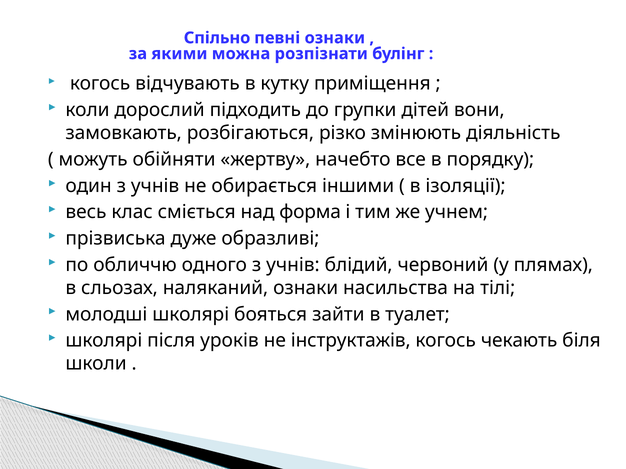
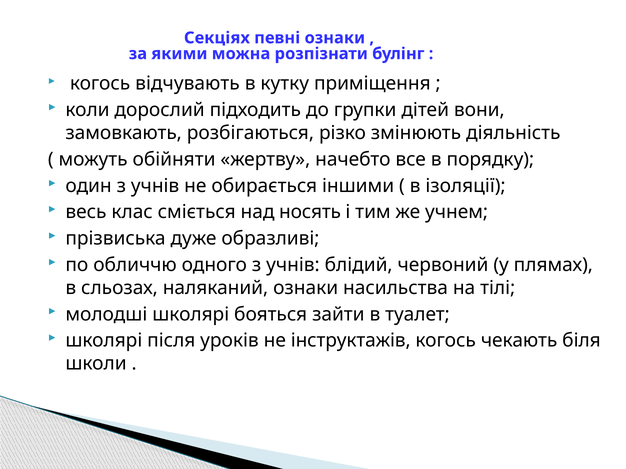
Спільно: Спільно -> Секціях
форма: форма -> носять
